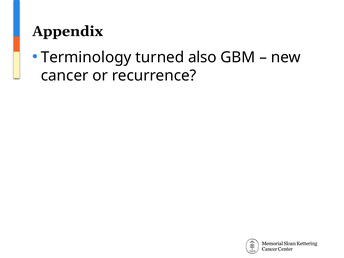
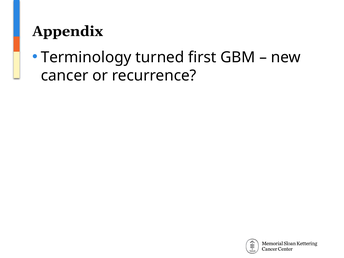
also: also -> first
